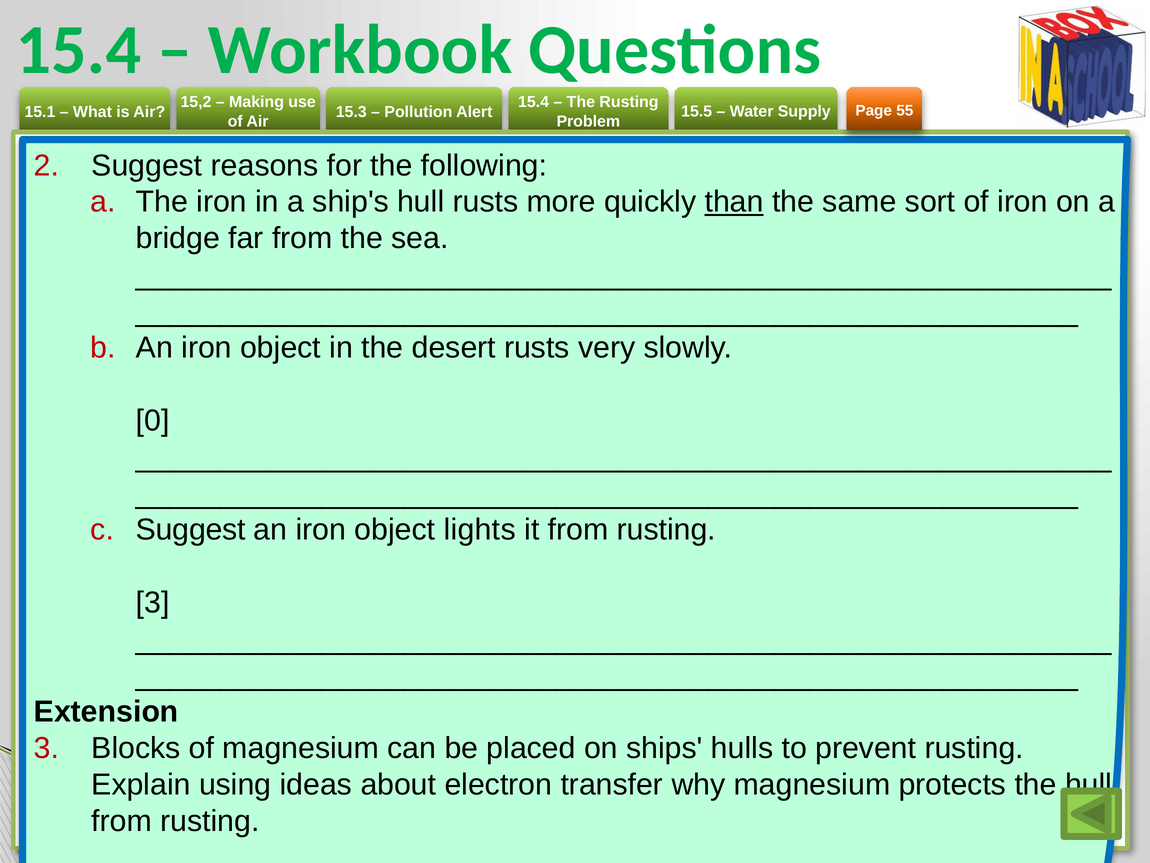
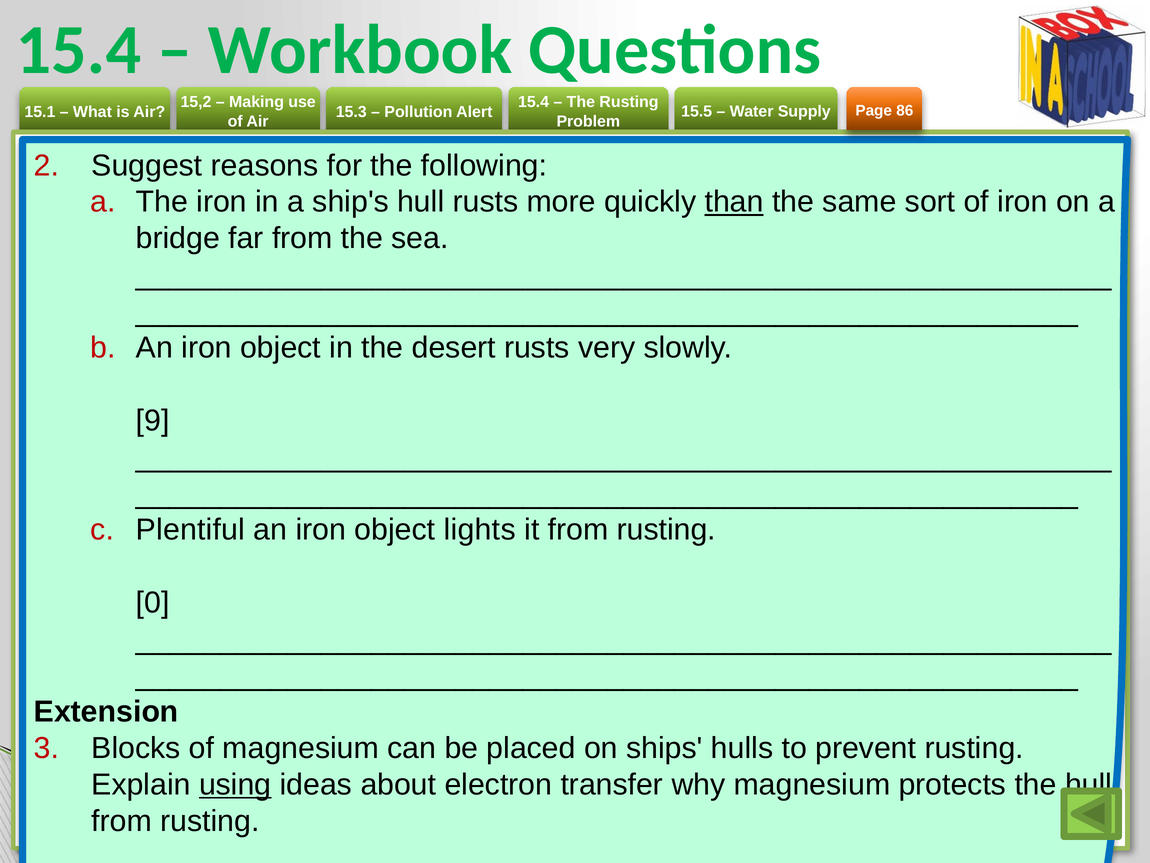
55: 55 -> 86
0: 0 -> 9
Suggest at (191, 529): Suggest -> Plentiful
3 at (153, 602): 3 -> 0
using underline: none -> present
